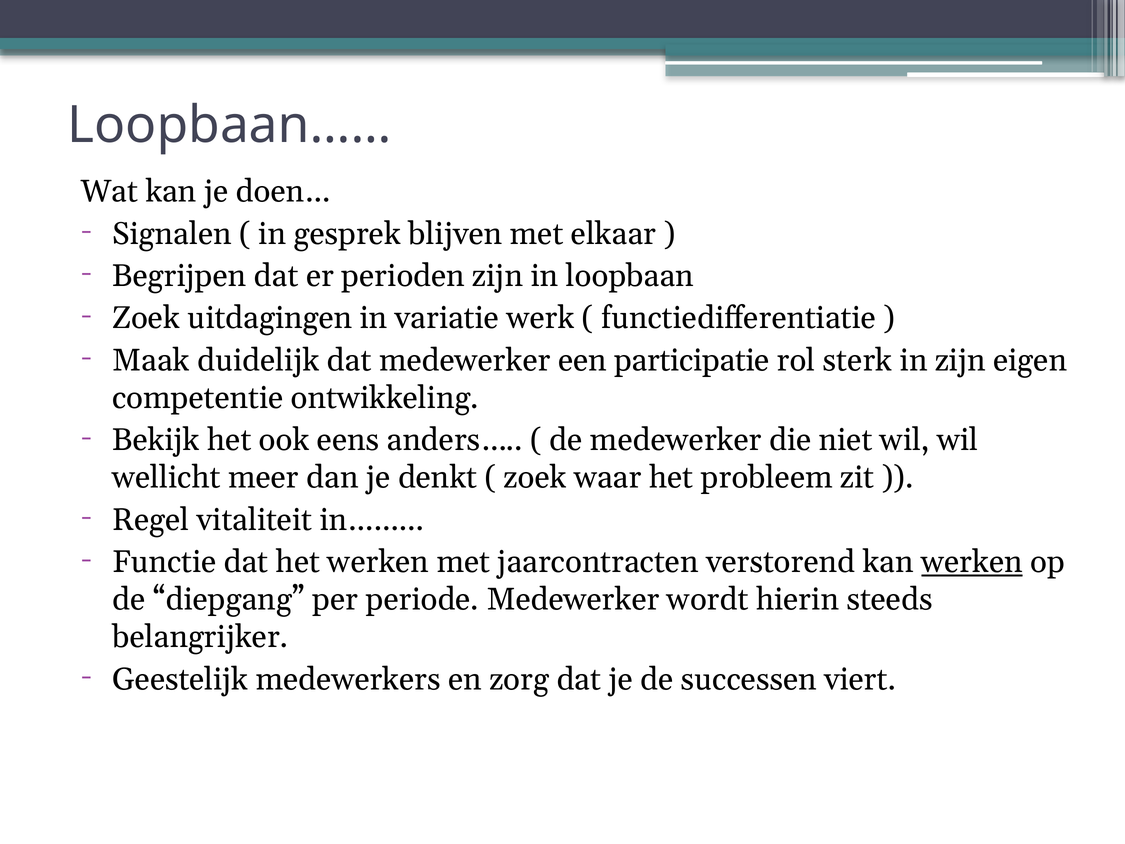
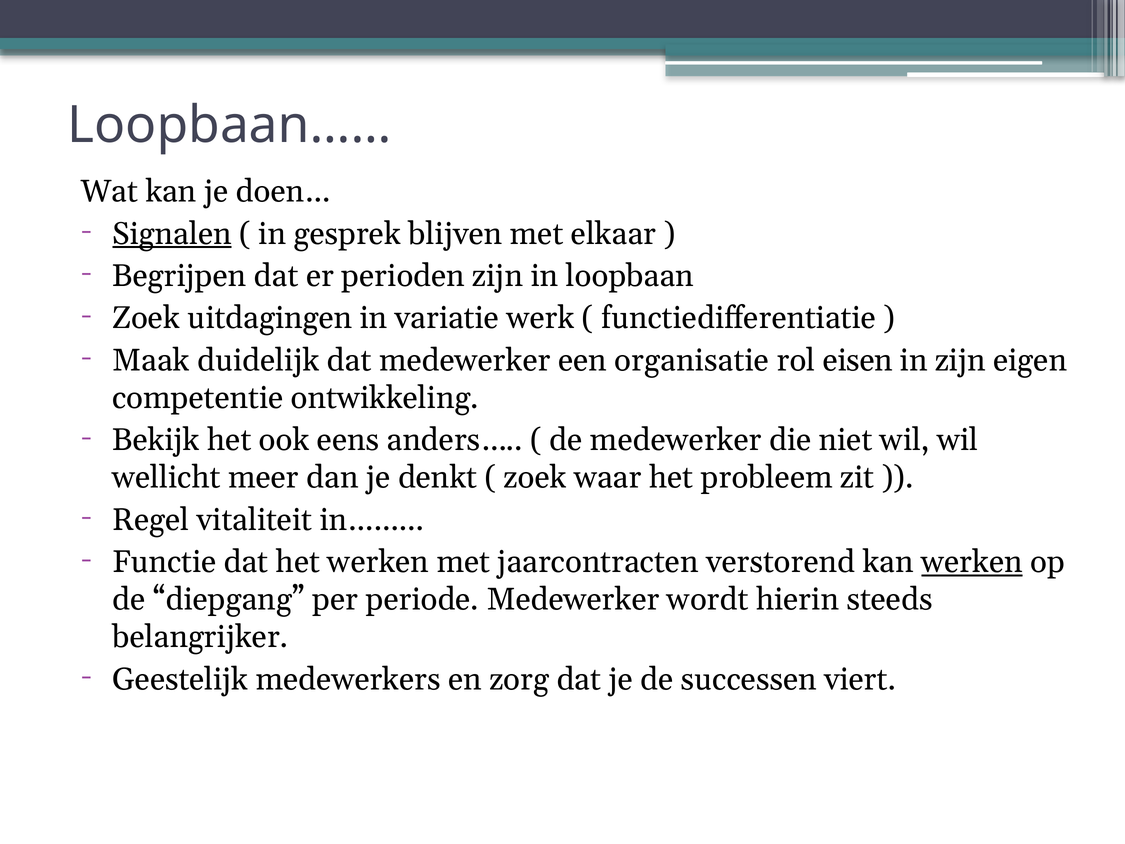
Signalen underline: none -> present
participatie: participatie -> organisatie
sterk: sterk -> eisen
